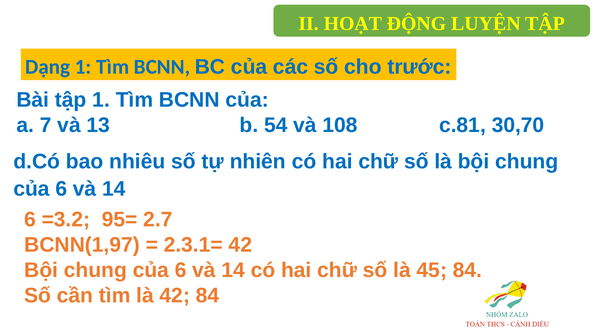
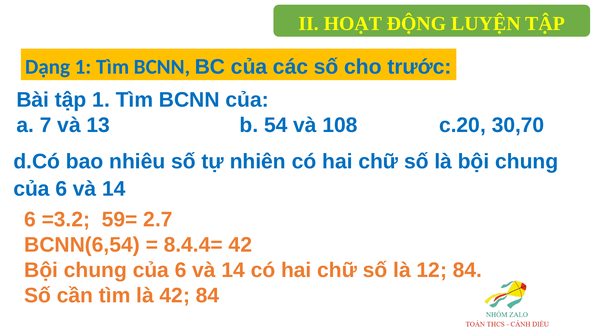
c.81: c.81 -> c.20
95=: 95= -> 59=
BCNN(1,97: BCNN(1,97 -> BCNN(6,54
2.3.1=: 2.3.1= -> 8.4.4=
45: 45 -> 12
